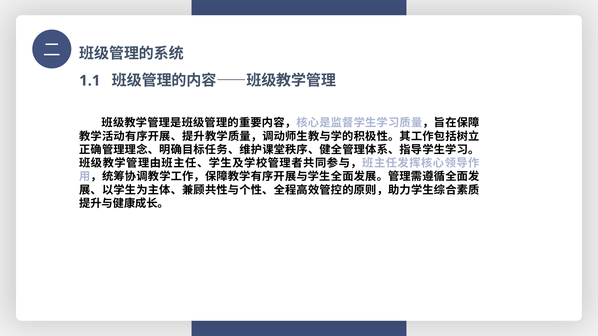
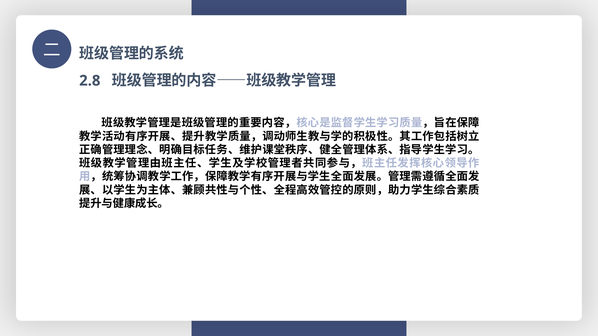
1.1: 1.1 -> 2.8
